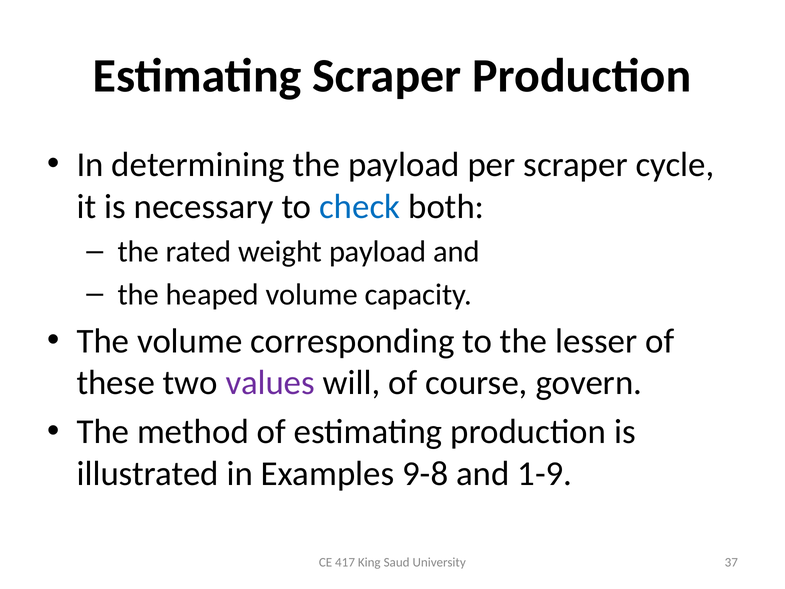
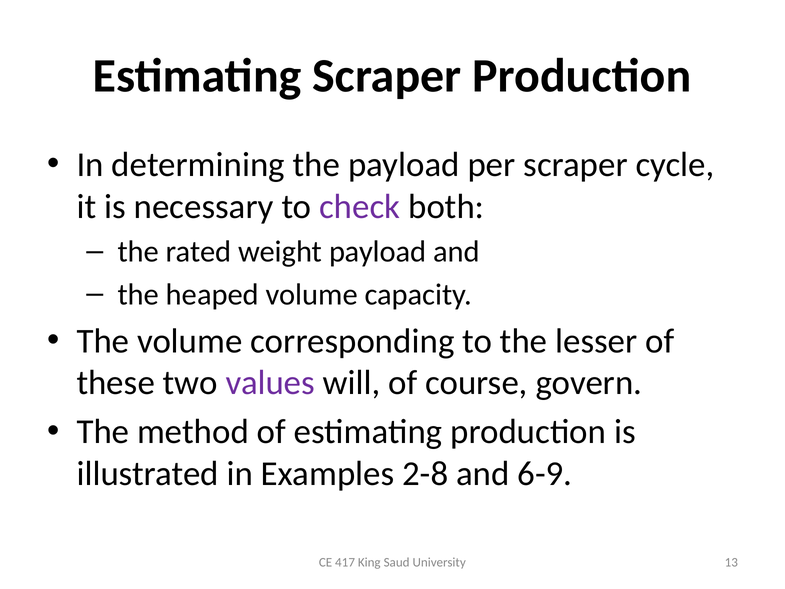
check colour: blue -> purple
9-8: 9-8 -> 2-8
1-9: 1-9 -> 6-9
37: 37 -> 13
